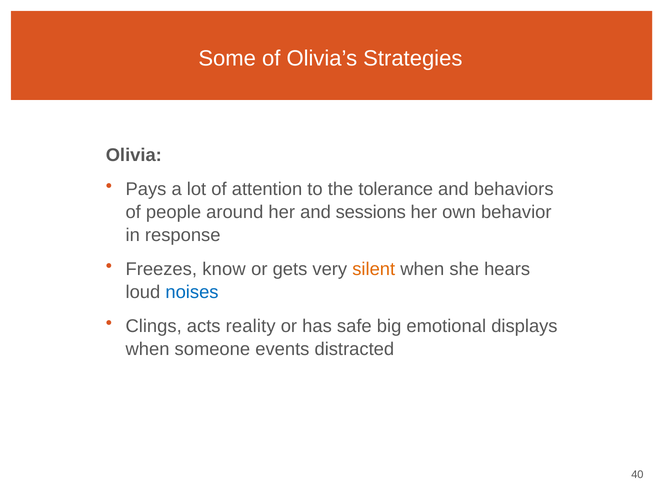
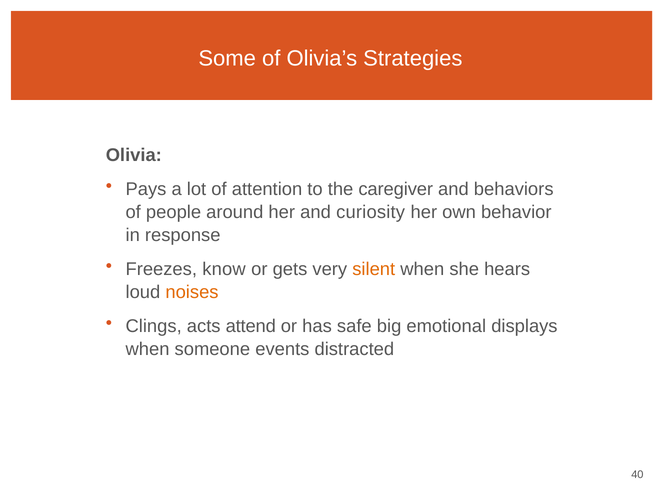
tolerance: tolerance -> caregiver
sessions: sessions -> curiosity
noises colour: blue -> orange
reality: reality -> attend
